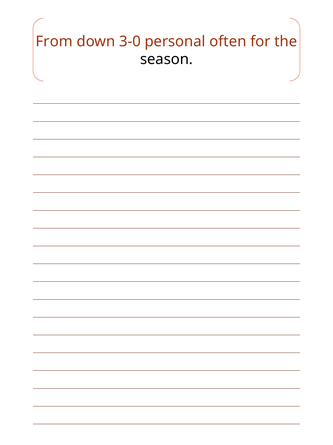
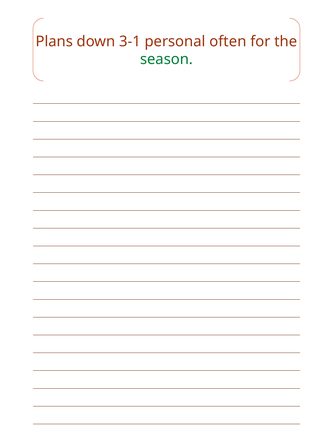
From: From -> Plans
3-0: 3-0 -> 3-1
season colour: black -> green
